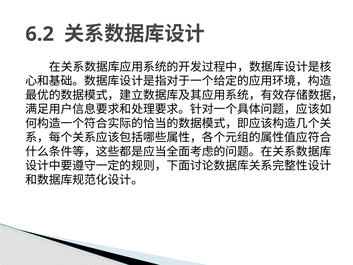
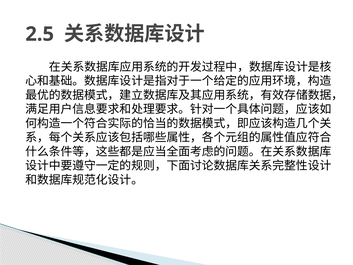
6.2: 6.2 -> 2.5
